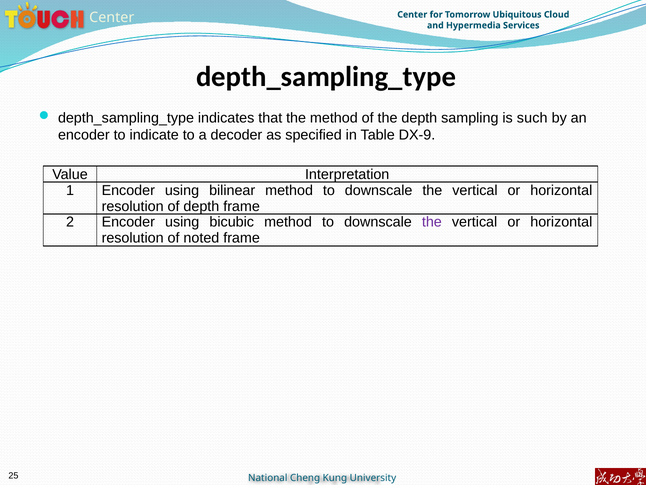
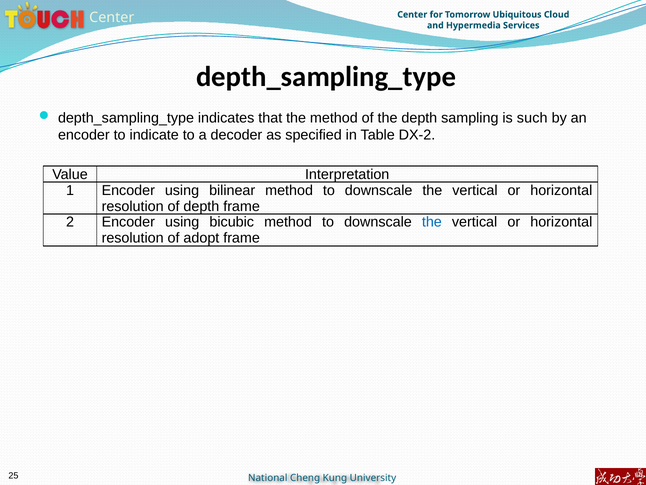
DX‑9: DX‑9 -> DX‑2
the at (432, 222) colour: purple -> blue
noted: noted -> adopt
